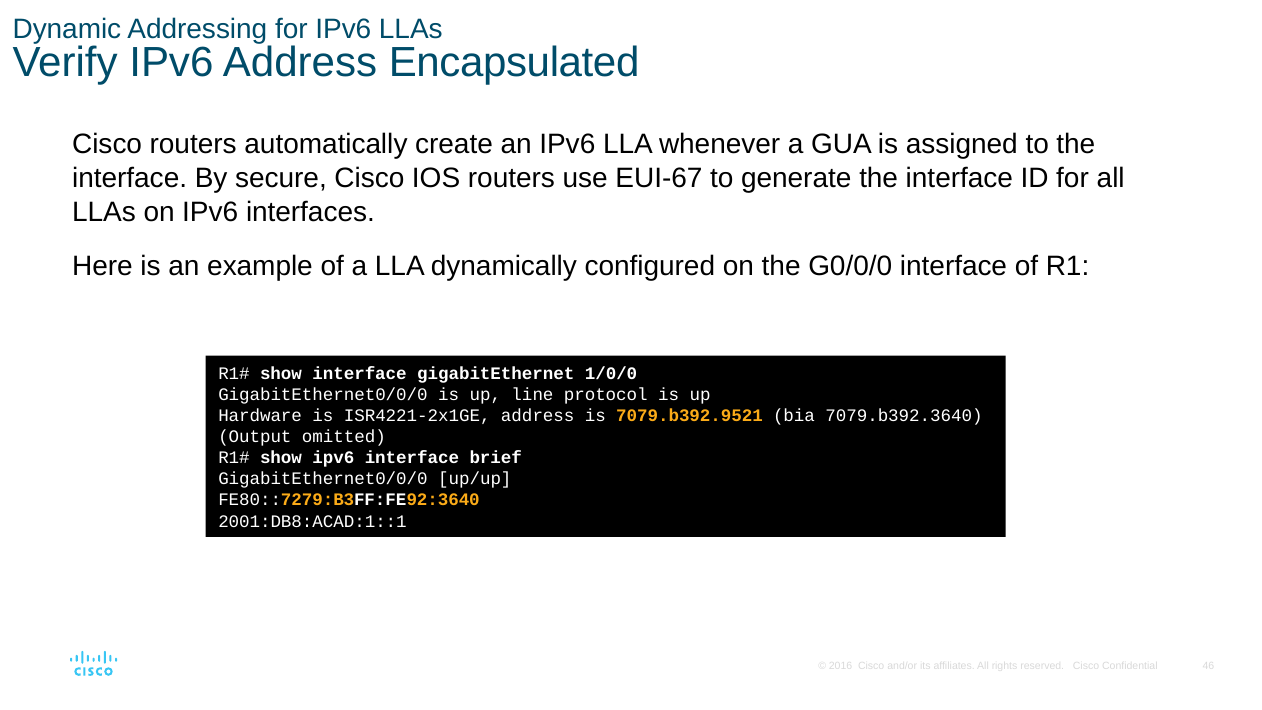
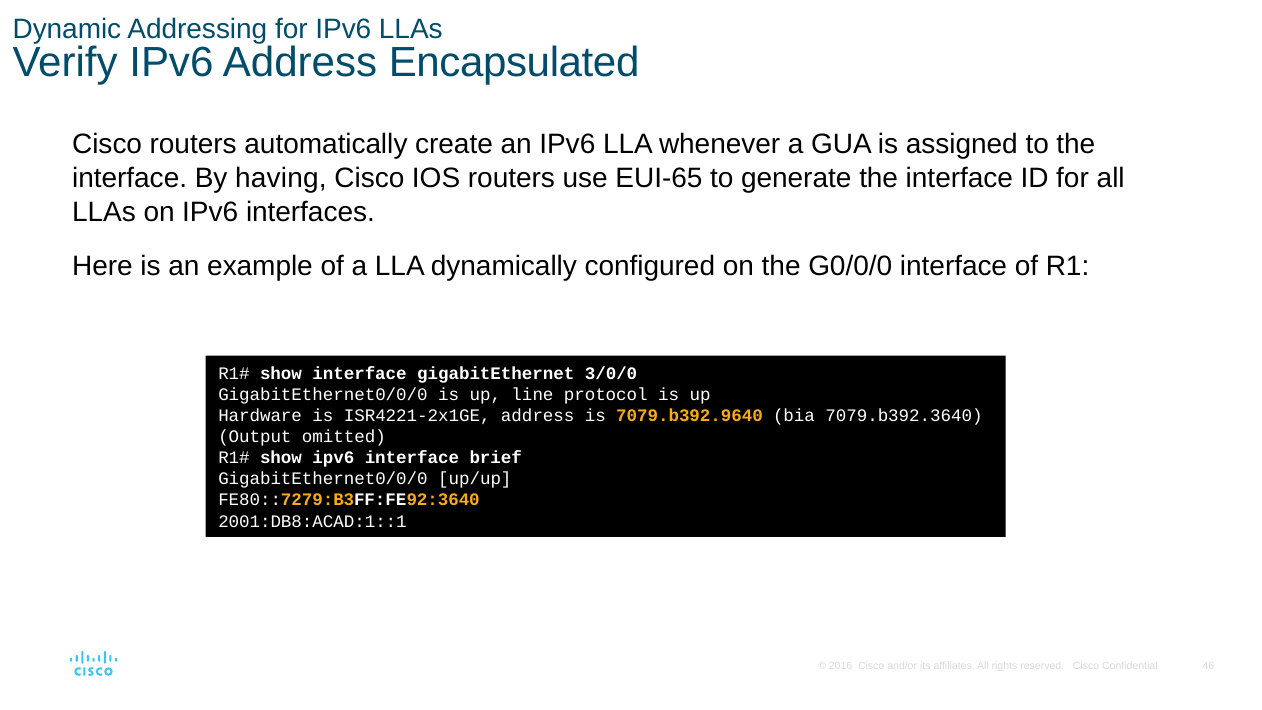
secure: secure -> having
EUI-67: EUI-67 -> EUI-65
1/0/0: 1/0/0 -> 3/0/0
7079.b392.9521: 7079.b392.9521 -> 7079.b392.9640
